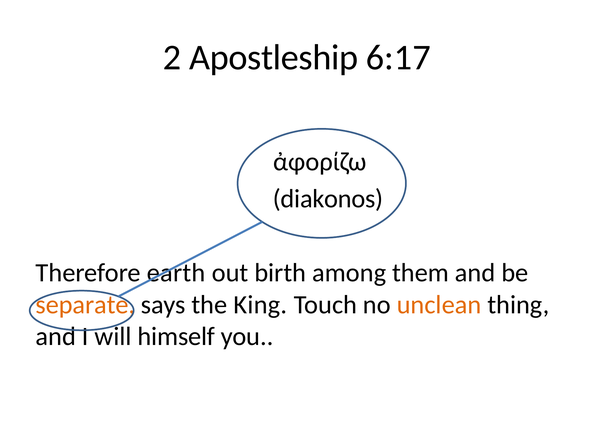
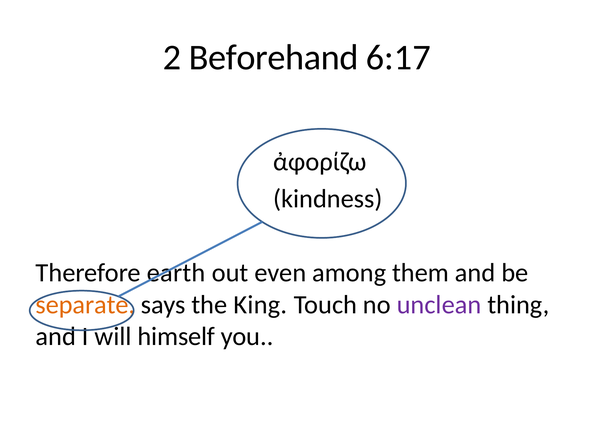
Apostleship: Apostleship -> Beforehand
diakonos: diakonos -> kindness
birth: birth -> even
unclean colour: orange -> purple
